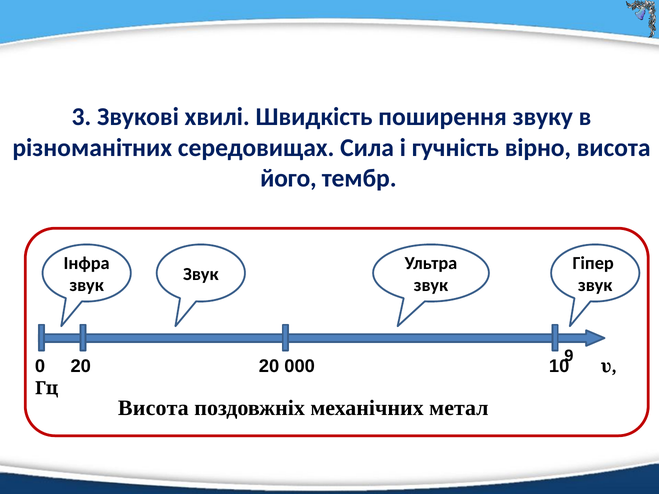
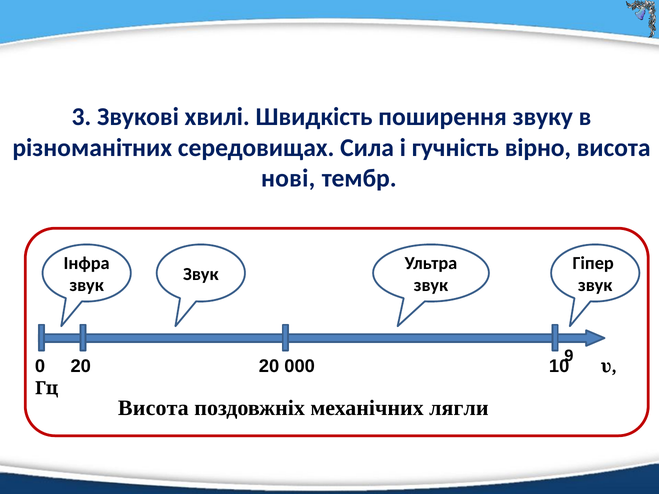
його: його -> нові
метал: метал -> лягли
